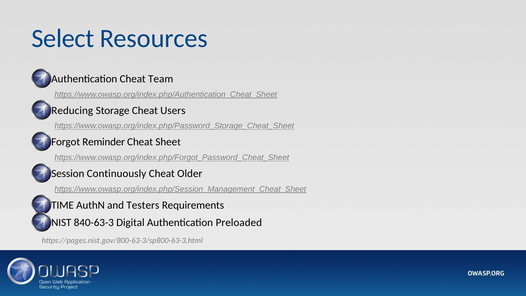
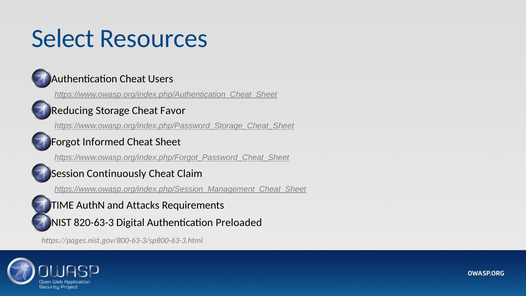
Team: Team -> Users
Users: Users -> Favor
Reminder: Reminder -> Informed
Older: Older -> Claim
Testers: Testers -> Attacks
840-63-3: 840-63-3 -> 820-63-3
